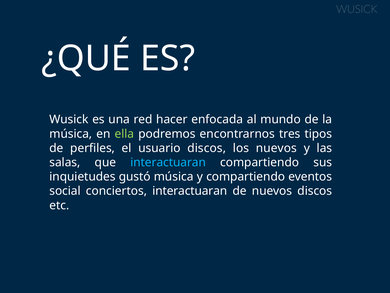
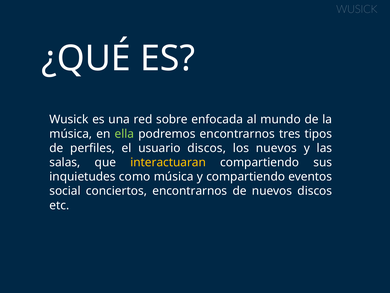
hacer: hacer -> sobre
interactuaran at (168, 162) colour: light blue -> yellow
gustó: gustó -> como
conciertos interactuaran: interactuaran -> encontrarnos
